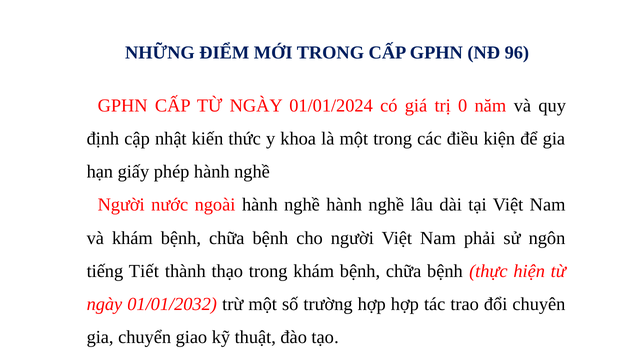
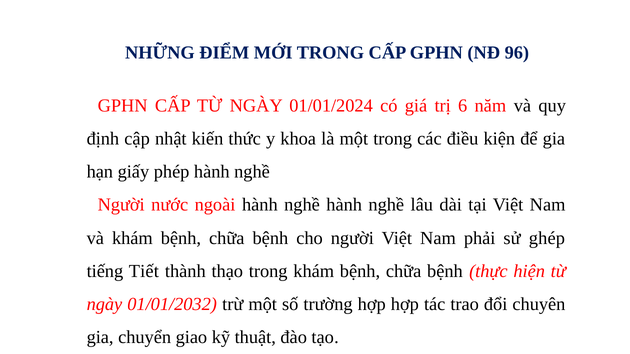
0: 0 -> 6
ngôn: ngôn -> ghép
